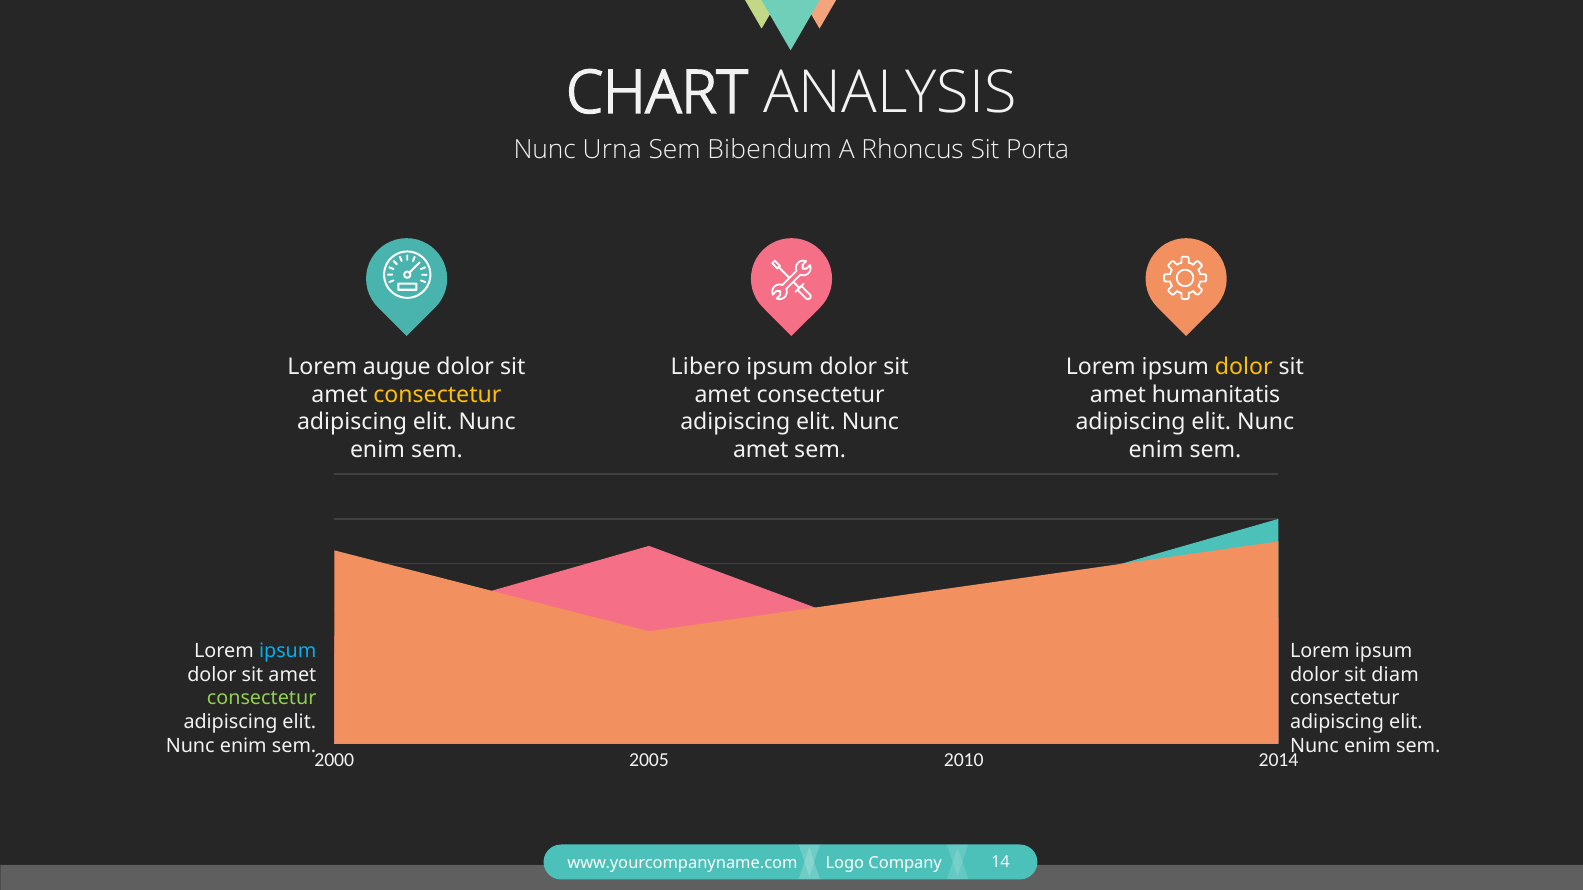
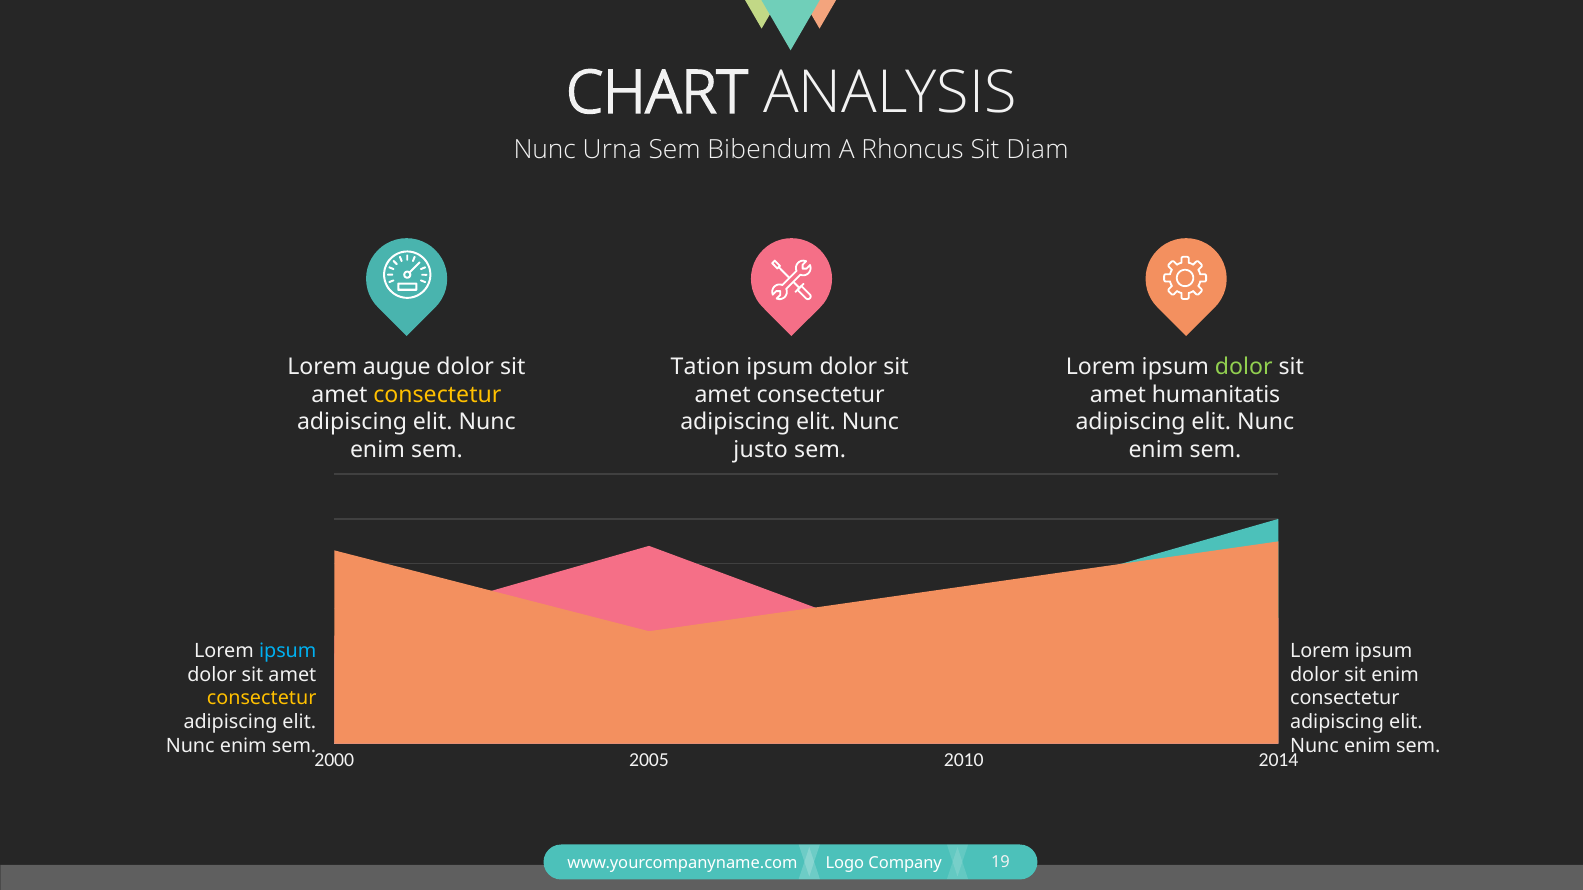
Porta: Porta -> Diam
Libero: Libero -> Tation
dolor at (1244, 367) colour: yellow -> light green
amet at (761, 450): amet -> justo
sit diam: diam -> enim
consectetur at (262, 699) colour: light green -> yellow
14: 14 -> 19
